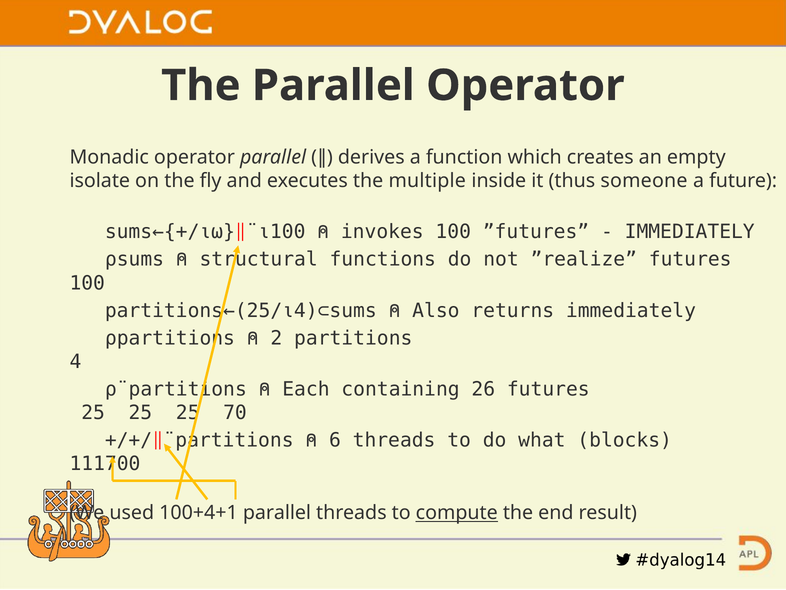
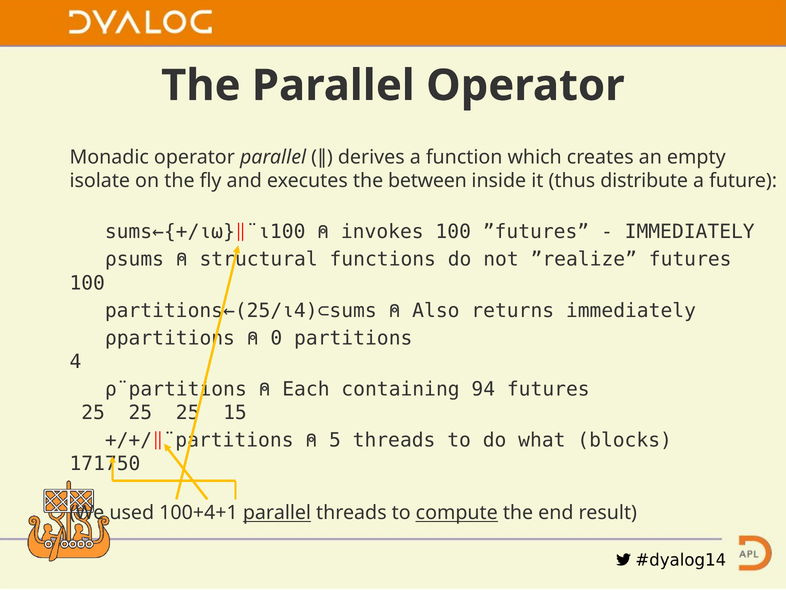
multiple: multiple -> between
someone: someone -> distribute
2: 2 -> 0
26: 26 -> 94
70: 70 -> 15
6: 6 -> 5
111700: 111700 -> 171750
parallel at (277, 512) underline: none -> present
